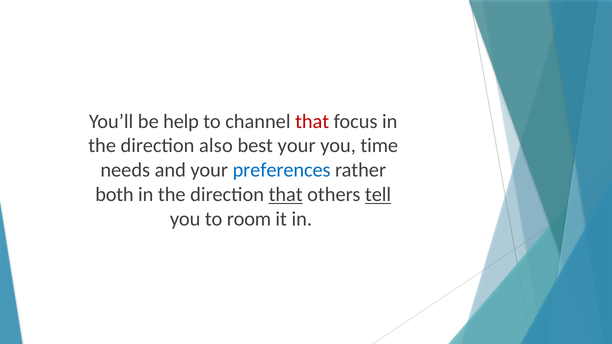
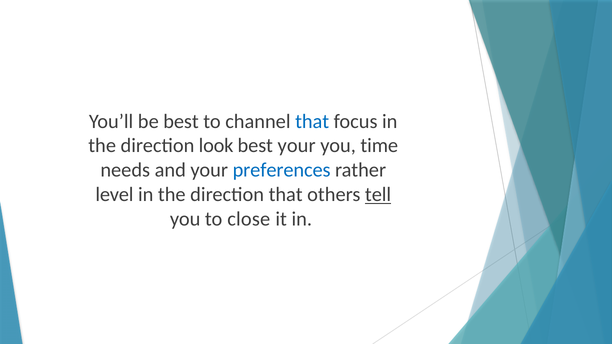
be help: help -> best
that at (312, 121) colour: red -> blue
also: also -> look
both: both -> level
that at (286, 195) underline: present -> none
room: room -> close
